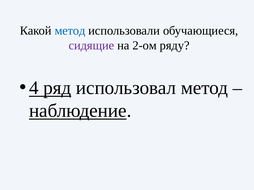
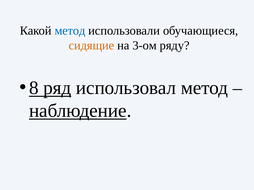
сидящие colour: purple -> orange
2-ом: 2-ом -> 3-ом
4: 4 -> 8
